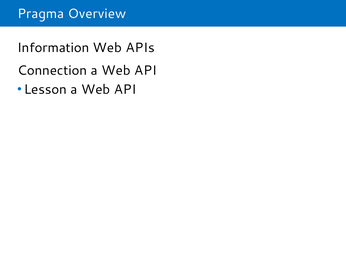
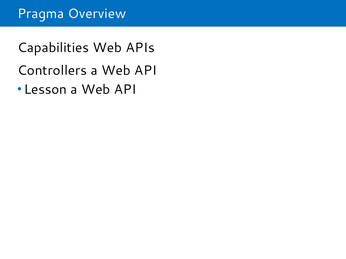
Information: Information -> Capabilities
Connection: Connection -> Controllers
